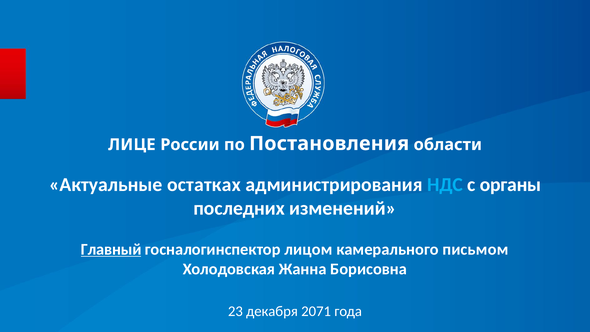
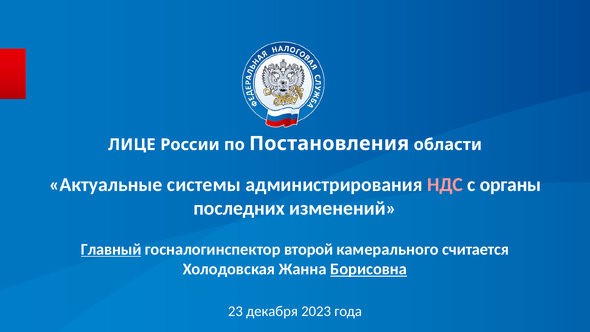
остатках: остатках -> системы
НДС colour: light blue -> pink
лицом: лицом -> второй
письмом: письмом -> считается
Борисовна underline: none -> present
2071: 2071 -> 2023
